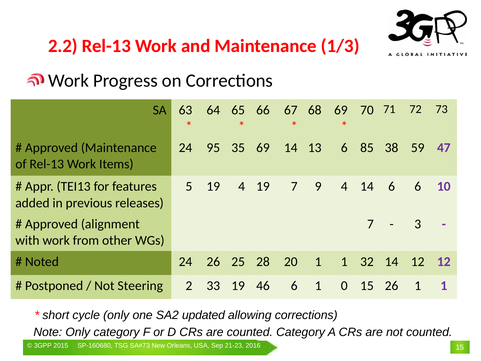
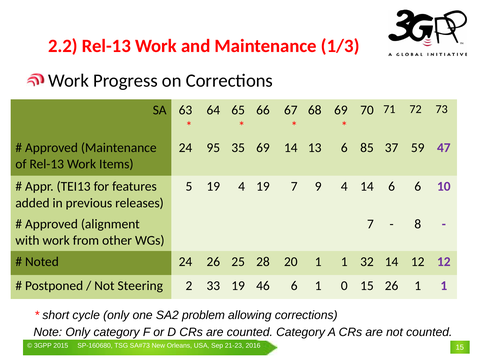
38: 38 -> 37
3: 3 -> 8
updated: updated -> problem
